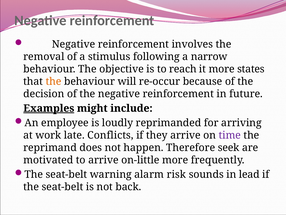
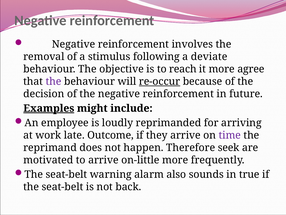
narrow: narrow -> deviate
states: states -> agree
the at (53, 81) colour: orange -> purple
re-occur underline: none -> present
Conflicts: Conflicts -> Outcome
risk: risk -> also
lead: lead -> true
